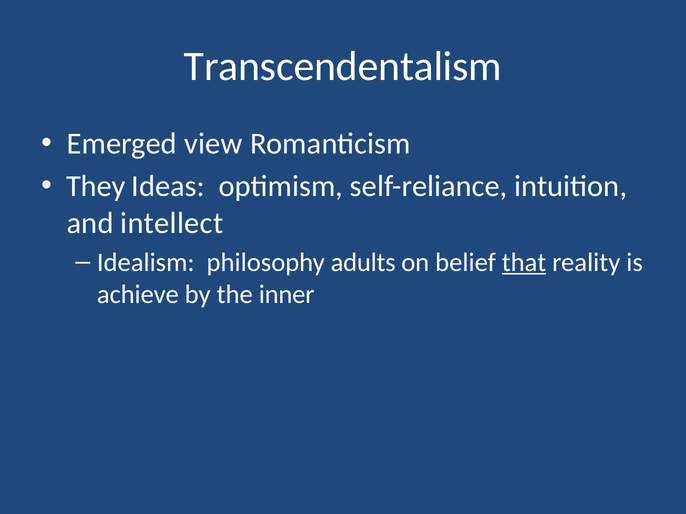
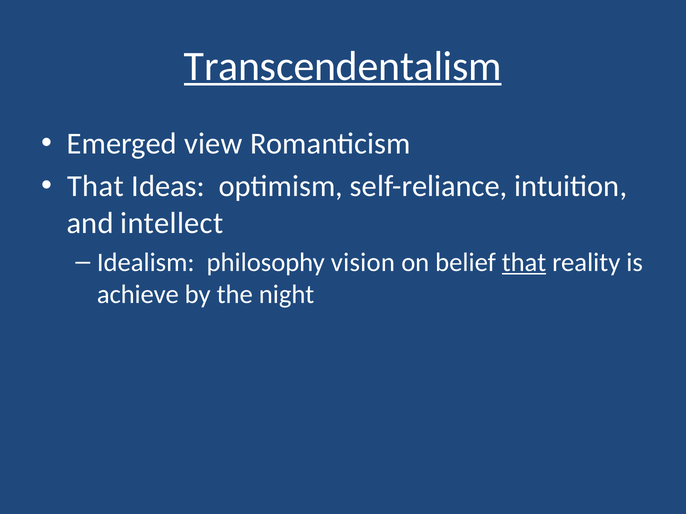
Transcendentalism underline: none -> present
They at (96, 187): They -> That
adults: adults -> vision
inner: inner -> night
